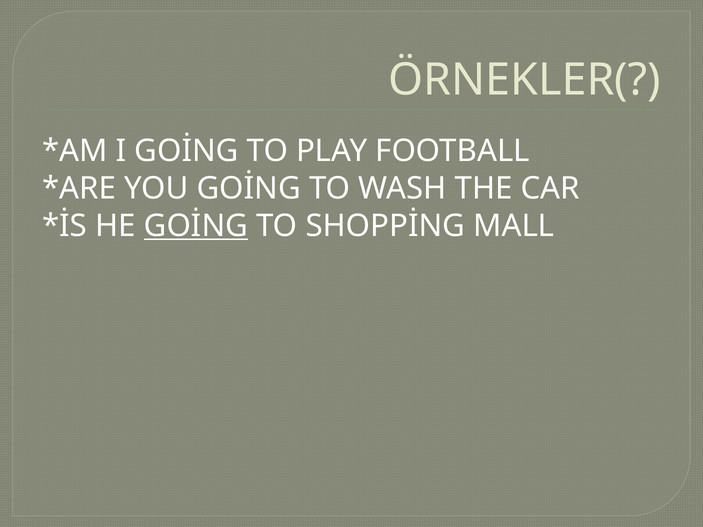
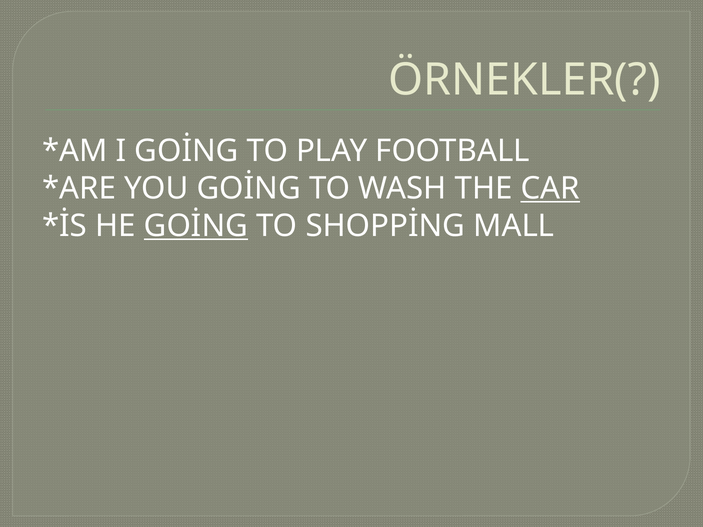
CAR underline: none -> present
